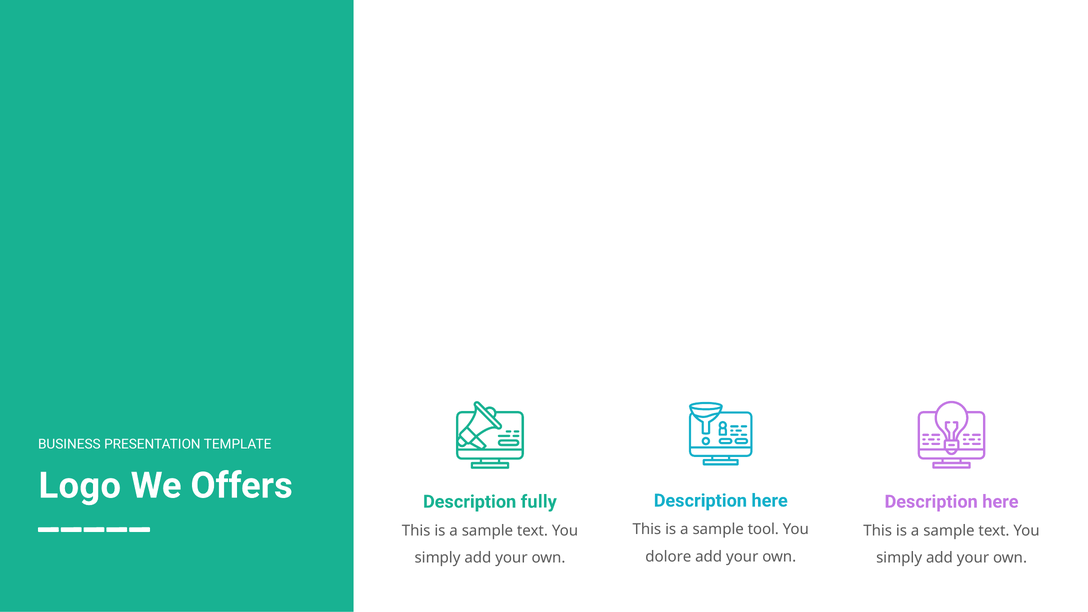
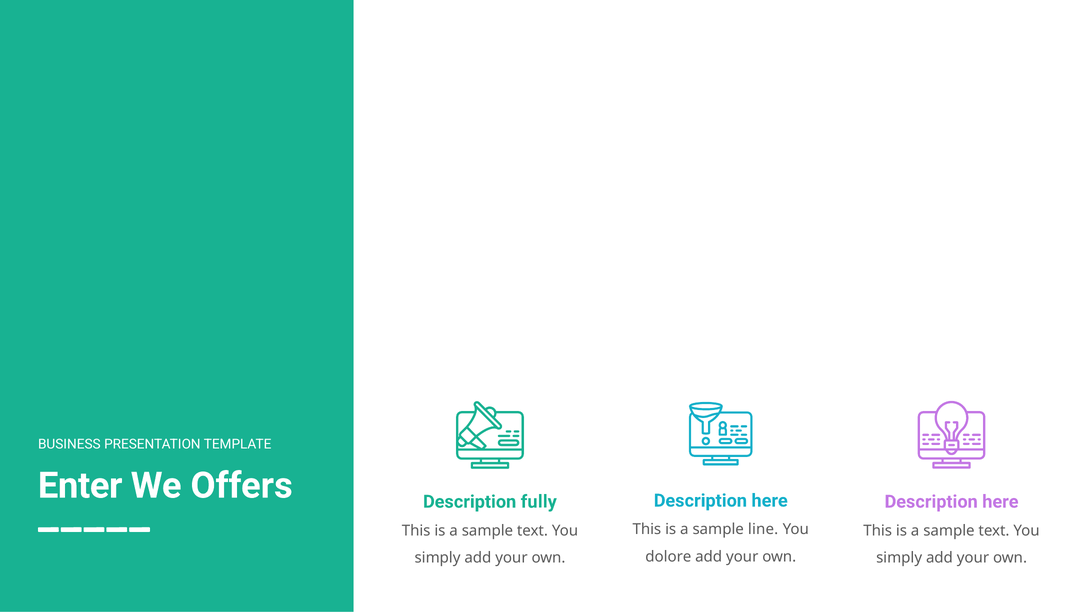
Logo: Logo -> Enter
tool: tool -> line
